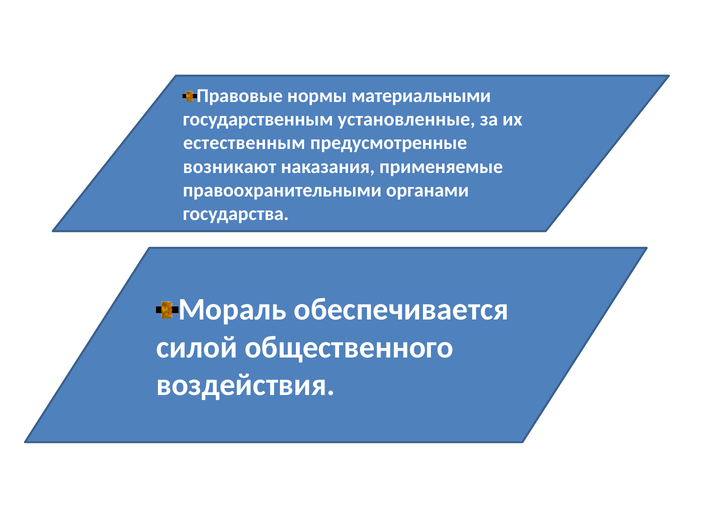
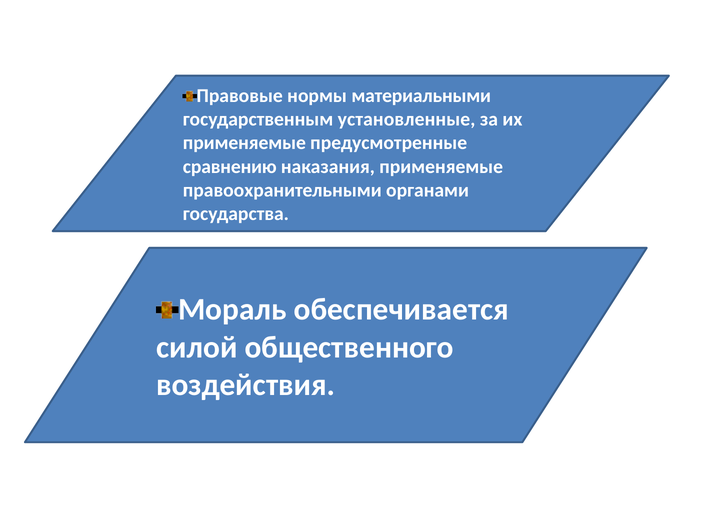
естественным at (244, 143): естественным -> применяемые
возникают: возникают -> сравнению
